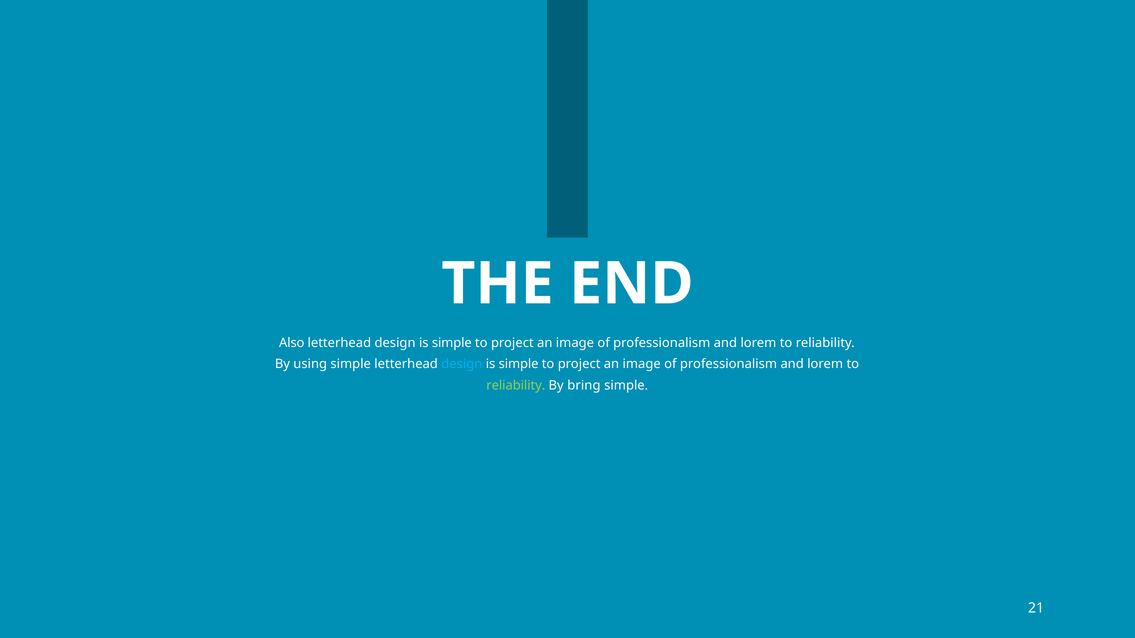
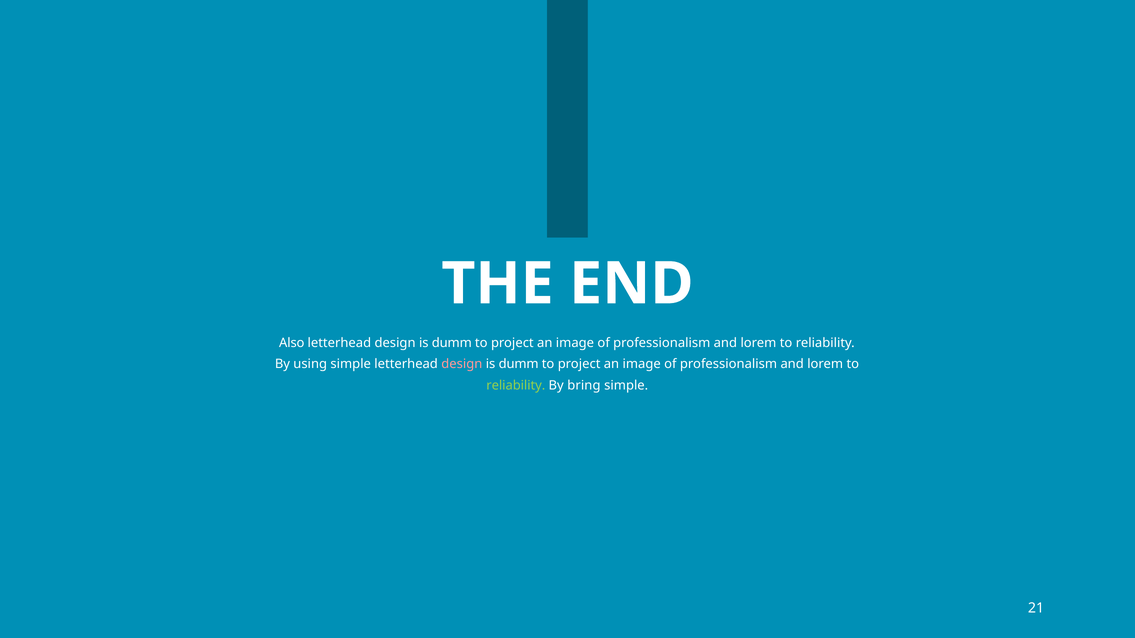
simple at (452, 343): simple -> dumm
design at (462, 364) colour: light blue -> pink
simple at (519, 364): simple -> dumm
